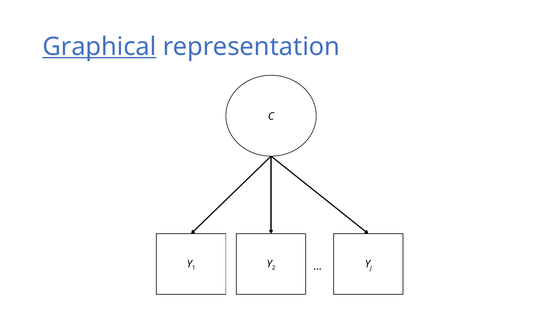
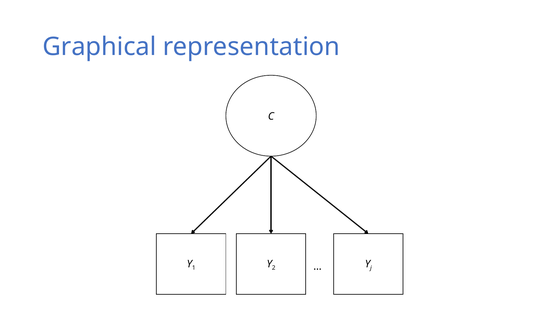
Graphical underline: present -> none
